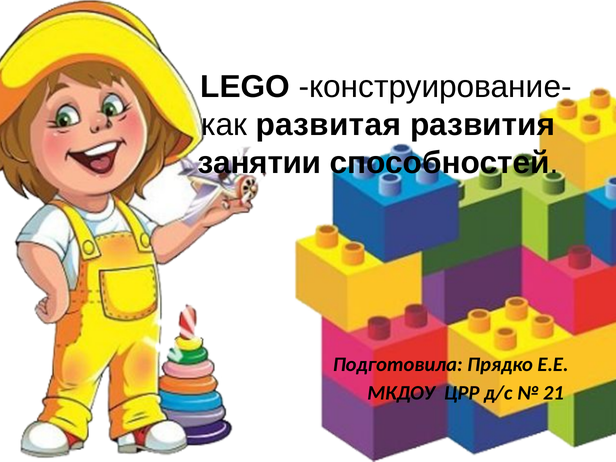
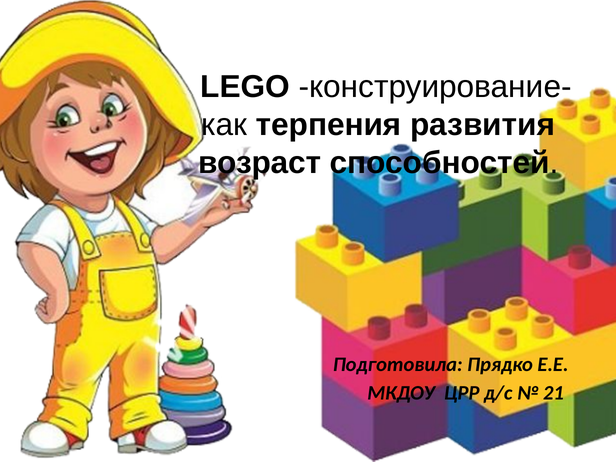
развитая: развитая -> терпения
занятии: занятии -> возраст
